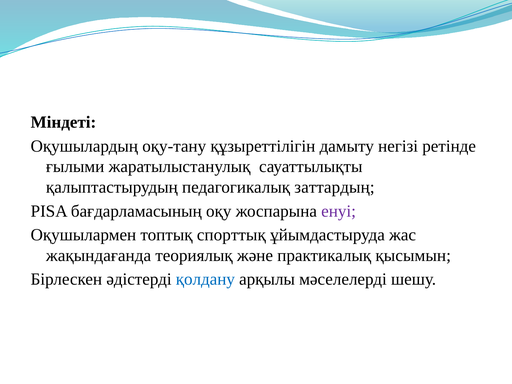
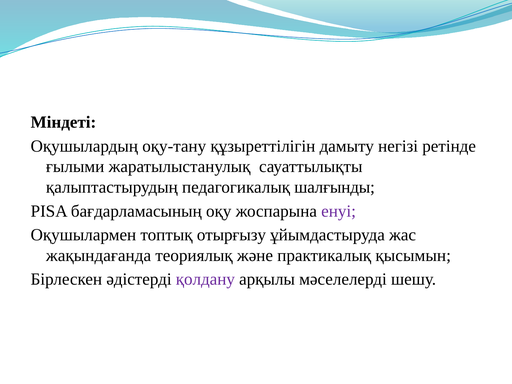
заттардың: заттардың -> шалғынды
спорттық: спорттық -> отырғызу
қолдану colour: blue -> purple
